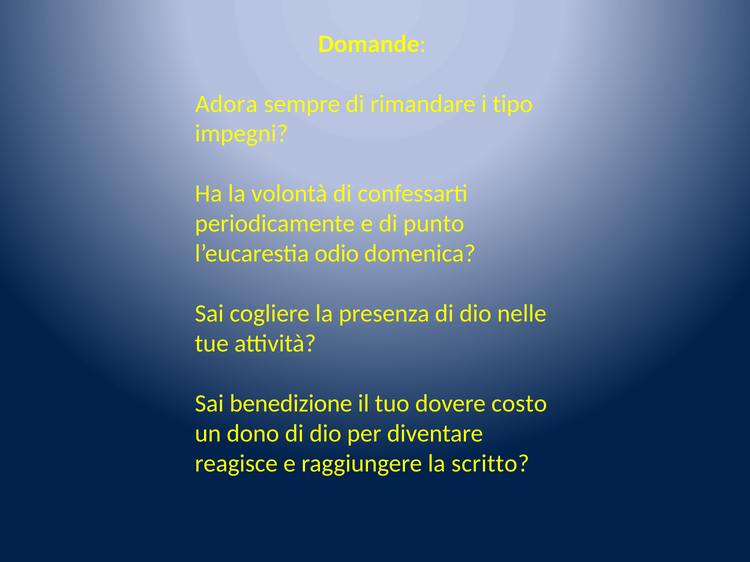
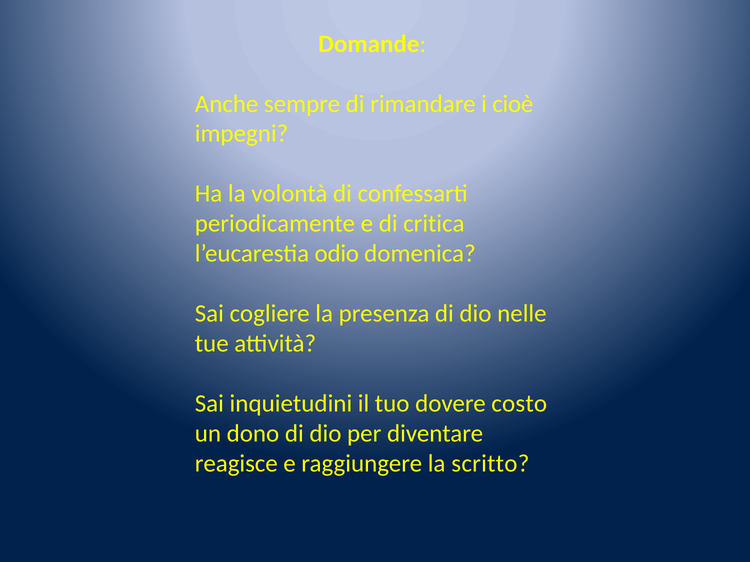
Adora: Adora -> Anche
tipo: tipo -> cioè
punto: punto -> critica
benedizione: benedizione -> inquietudini
